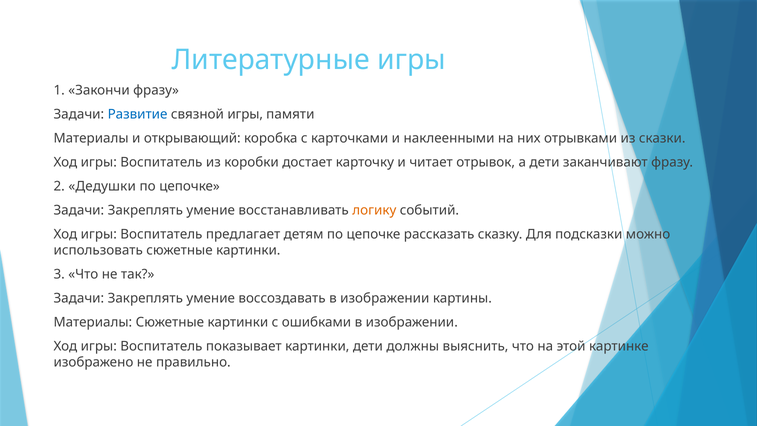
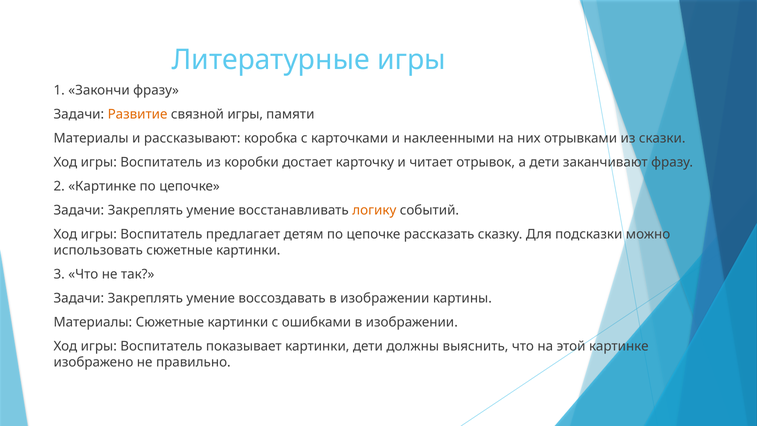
Развитие colour: blue -> orange
открывающий: открывающий -> рассказывают
2 Дедушки: Дедушки -> Картинке
